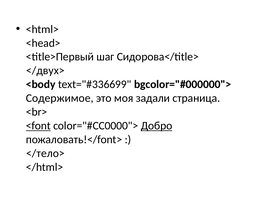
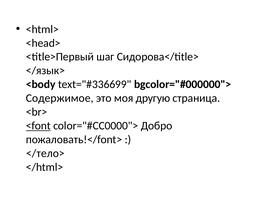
</двух>: </двух> -> </язык>
задали: задали -> другую
Добро underline: present -> none
